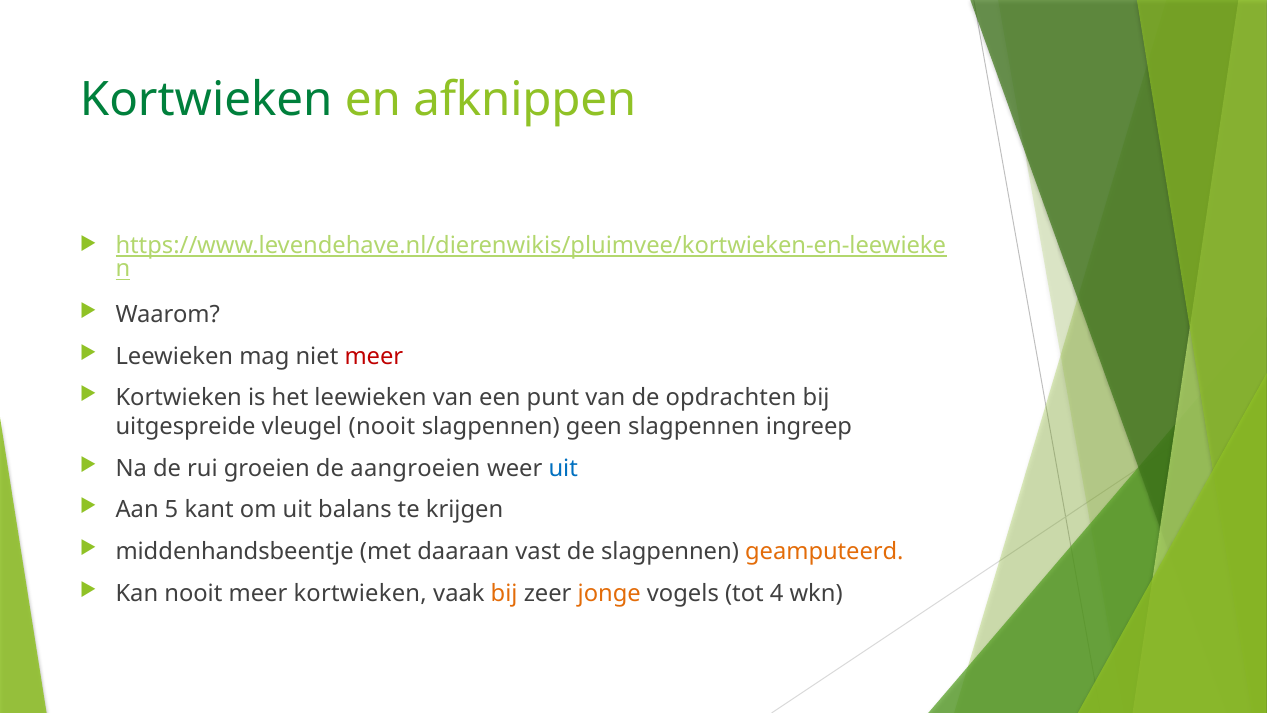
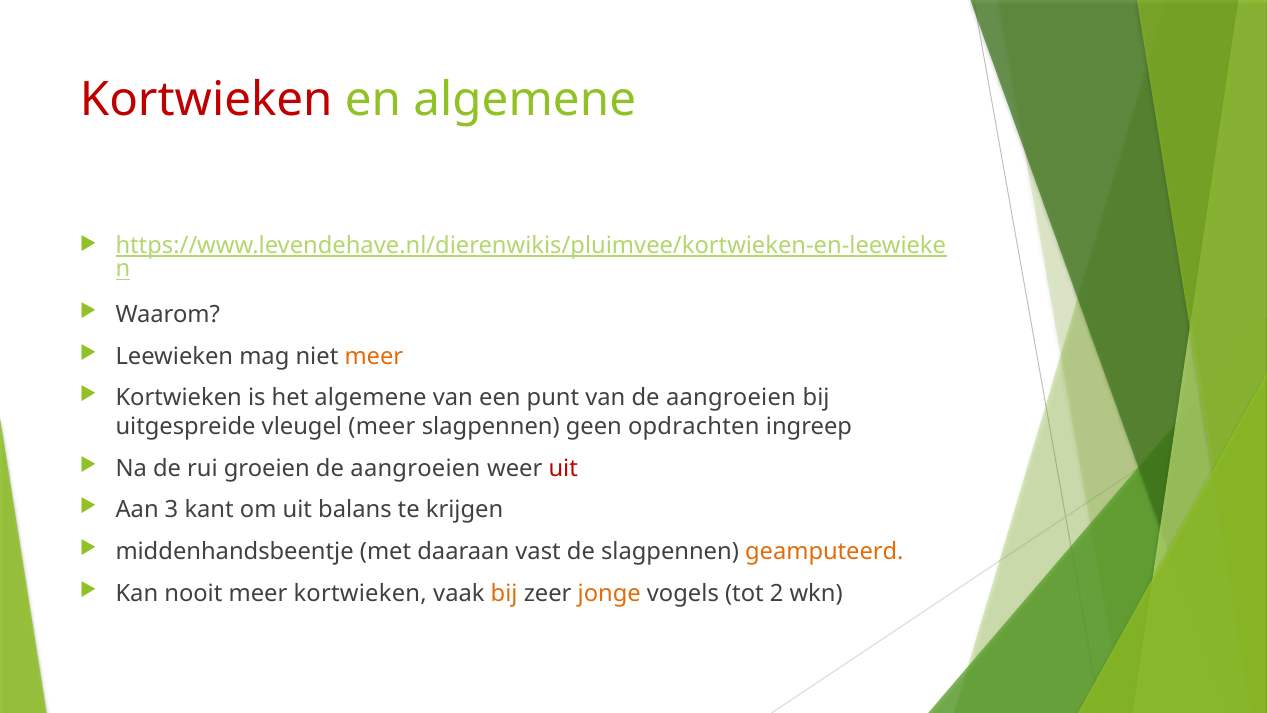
Kortwieken at (206, 100) colour: green -> red
en afknippen: afknippen -> algemene
meer at (374, 356) colour: red -> orange
het leewieken: leewieken -> algemene
van de opdrachten: opdrachten -> aangroeien
vleugel nooit: nooit -> meer
geen slagpennen: slagpennen -> opdrachten
uit at (563, 468) colour: blue -> red
5: 5 -> 3
4: 4 -> 2
